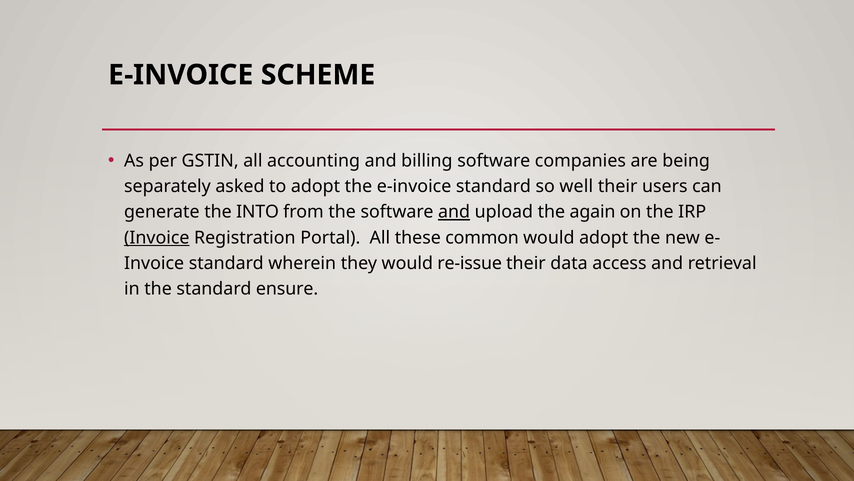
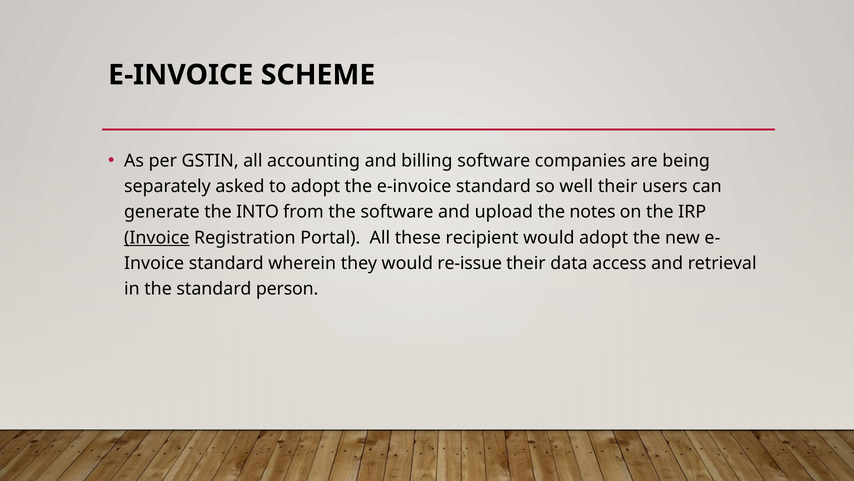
and at (454, 212) underline: present -> none
again: again -> notes
common: common -> recipient
ensure: ensure -> person
